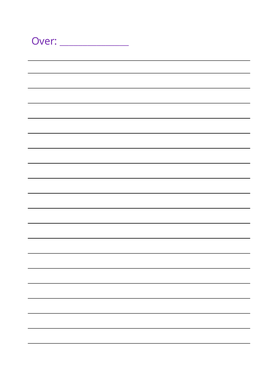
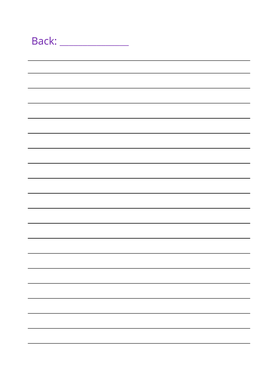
Over: Over -> Back
